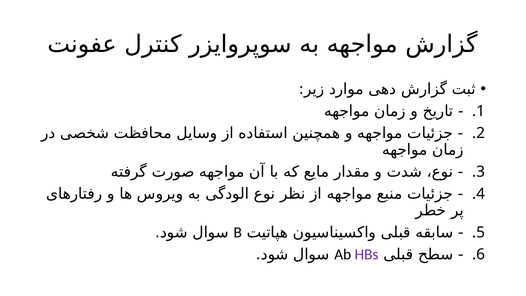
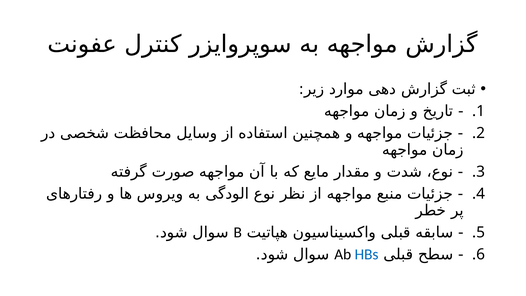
HBs colour: purple -> blue
